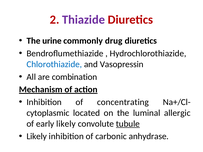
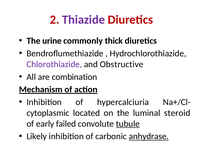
drug: drug -> thick
Chlorothiazide colour: blue -> purple
Vasopressin: Vasopressin -> Obstructive
concentrating: concentrating -> hypercalciuria
allergic: allergic -> steroid
early likely: likely -> failed
anhydrase underline: none -> present
